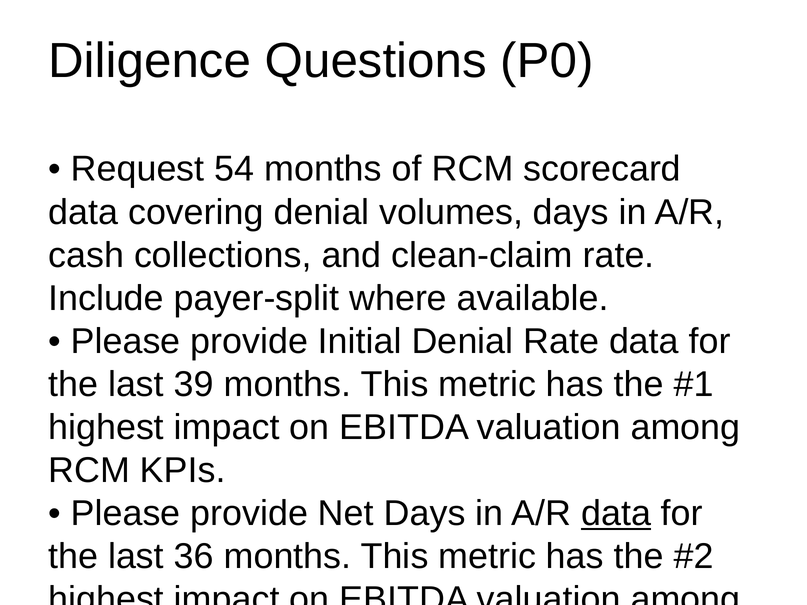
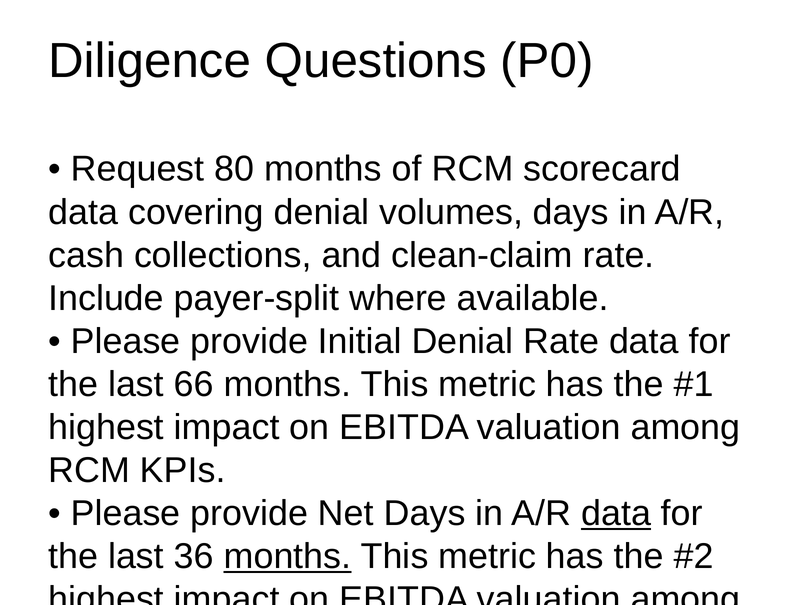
54: 54 -> 80
39: 39 -> 66
months at (287, 557) underline: none -> present
